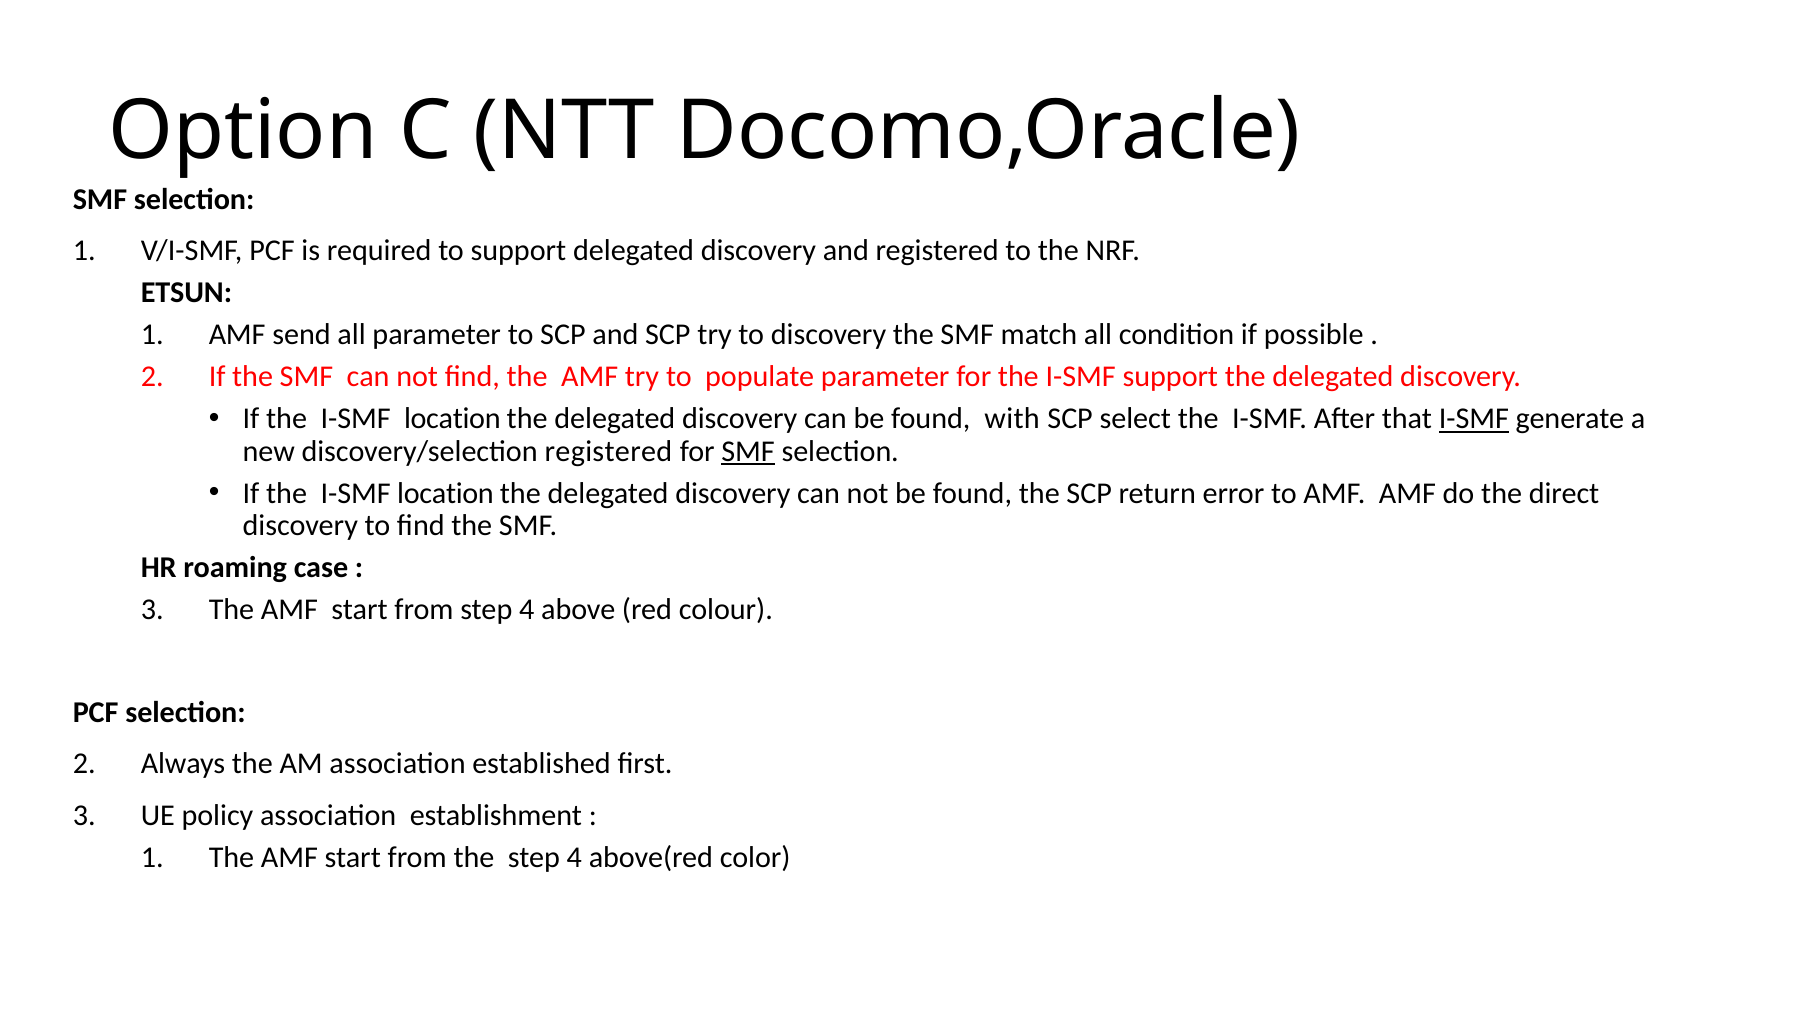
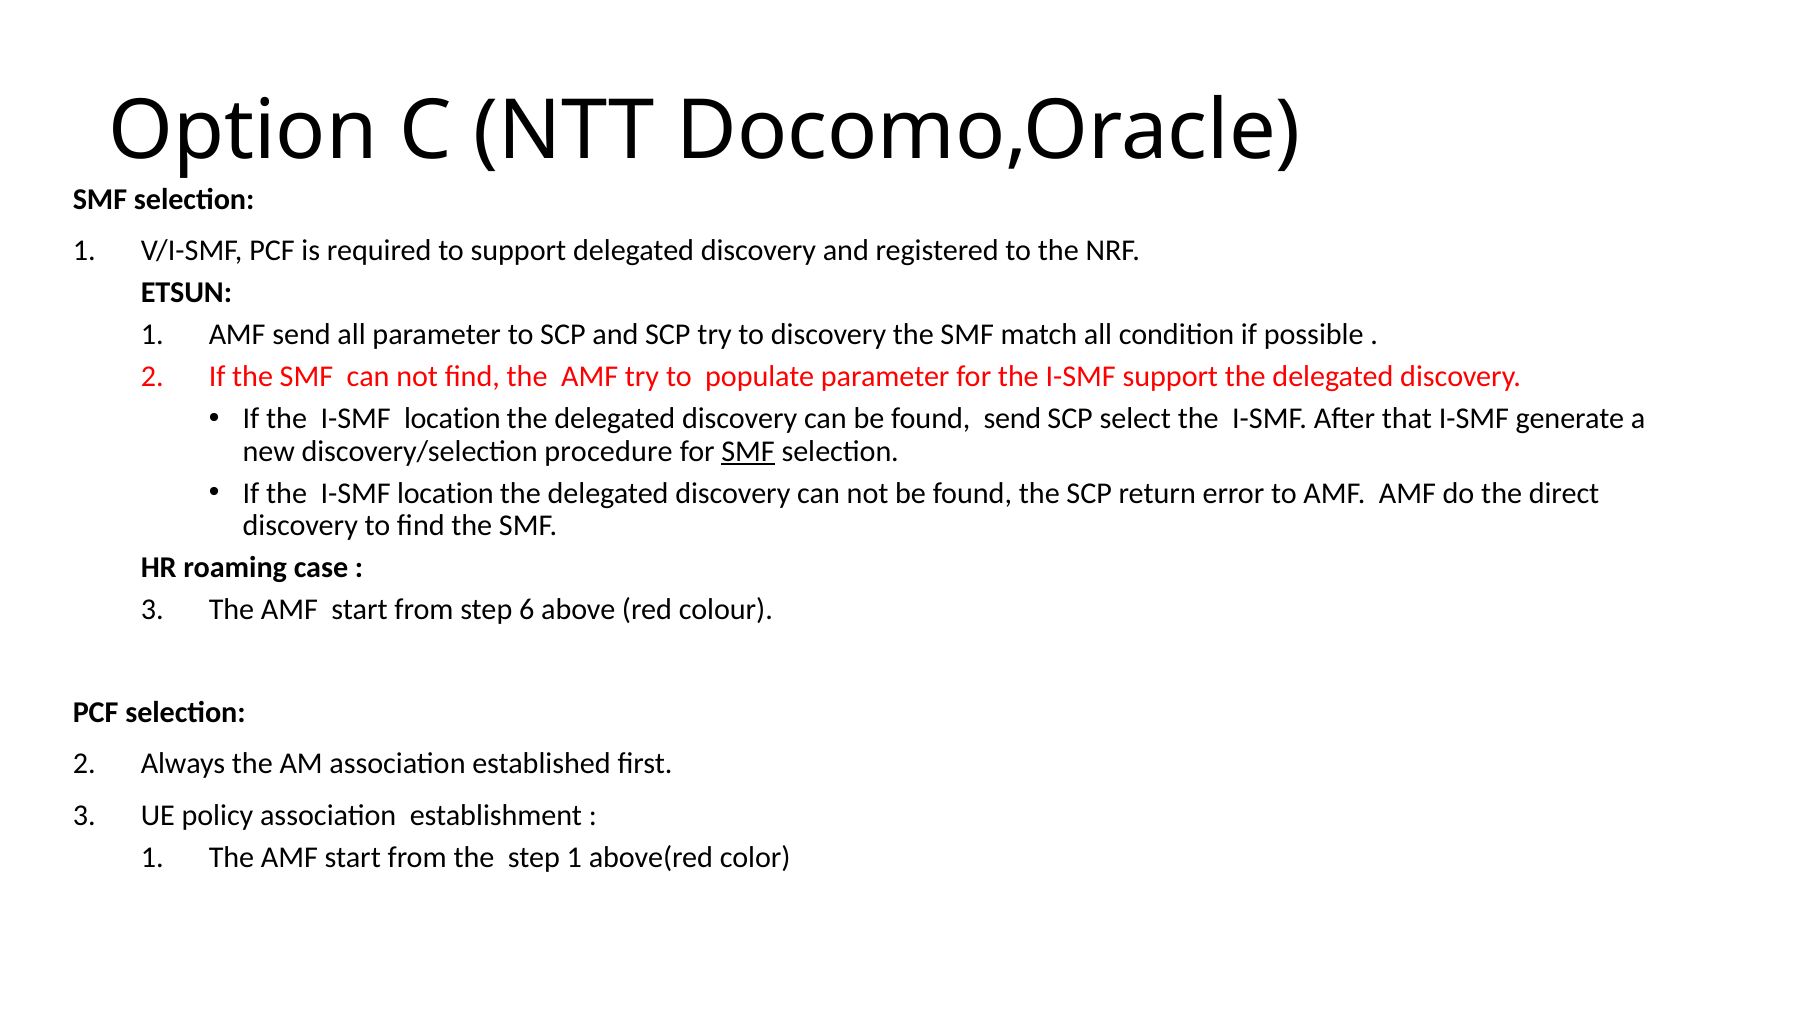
found with: with -> send
I-SMF at (1474, 419) underline: present -> none
discovery/selection registered: registered -> procedure
from step 4: 4 -> 6
the step 4: 4 -> 1
